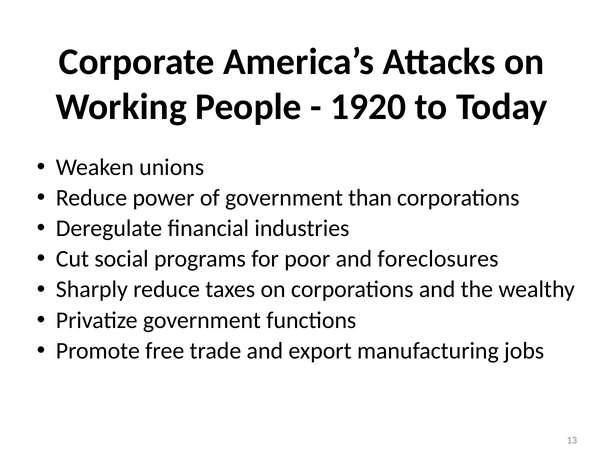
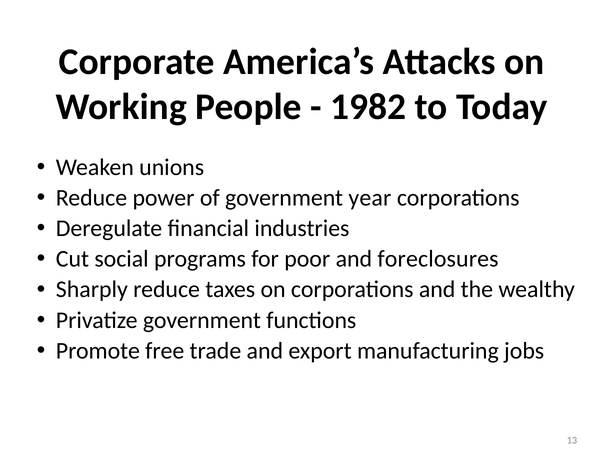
1920: 1920 -> 1982
than: than -> year
